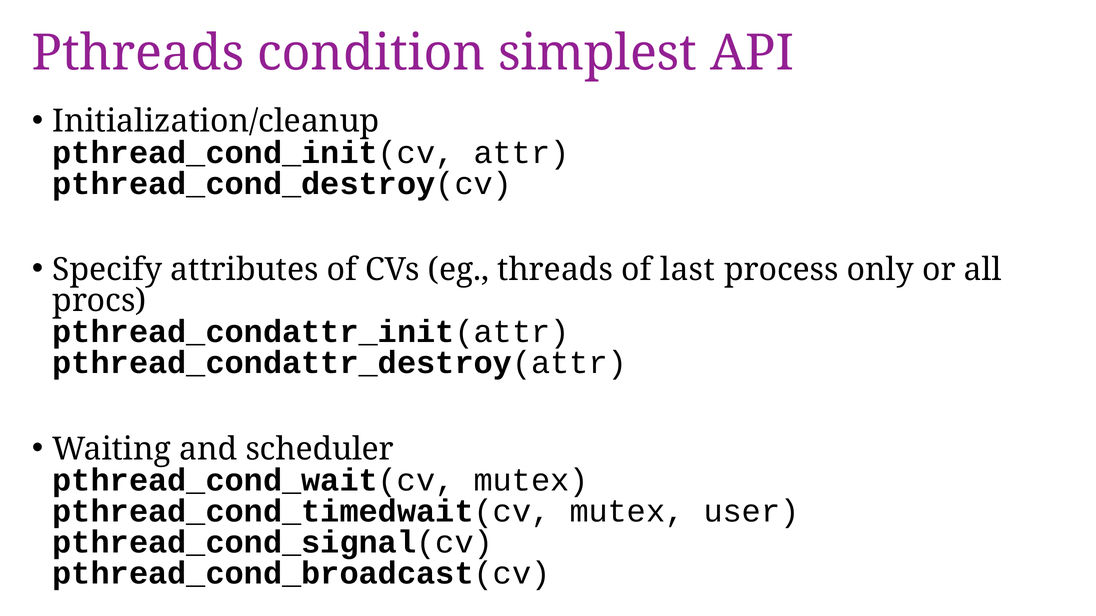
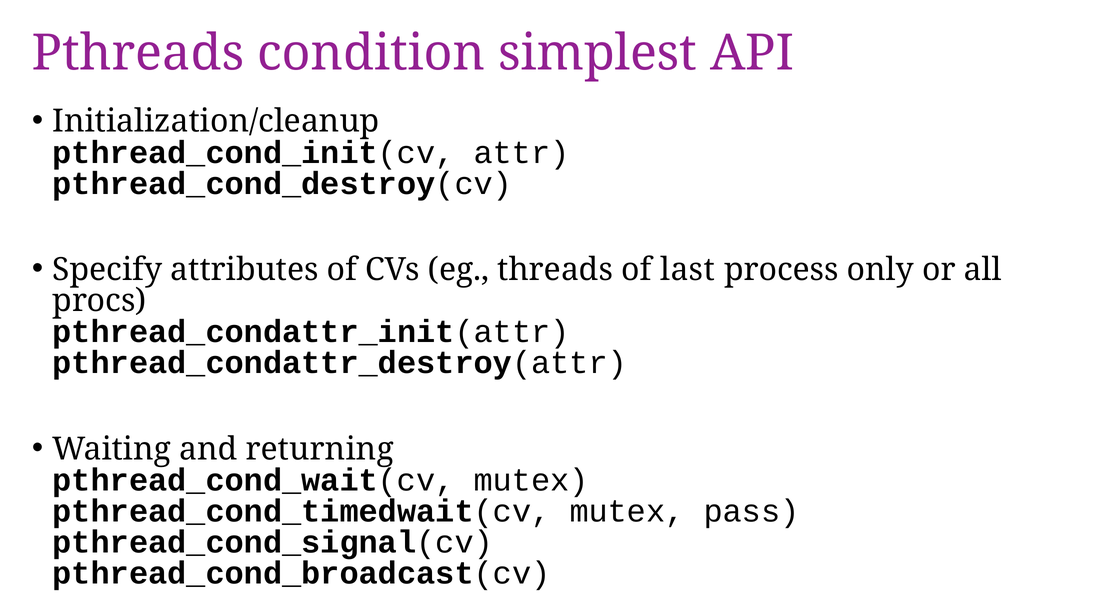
scheduler: scheduler -> returning
user: user -> pass
